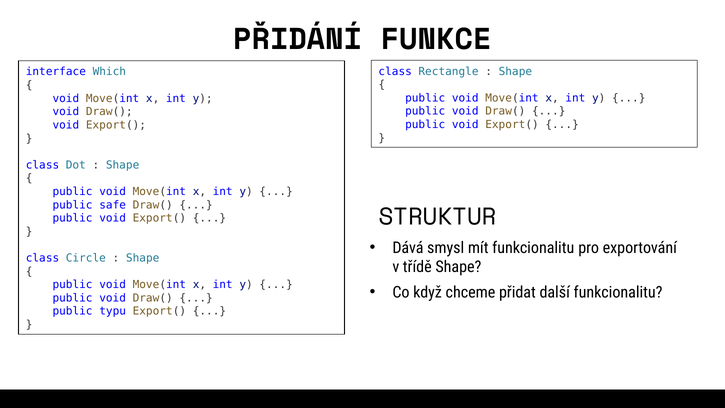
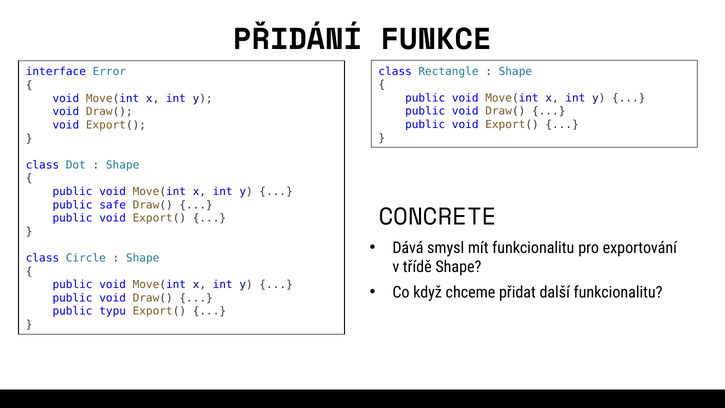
Which: Which -> Error
STRUKTUR: STRUKTUR -> CONCRETE
